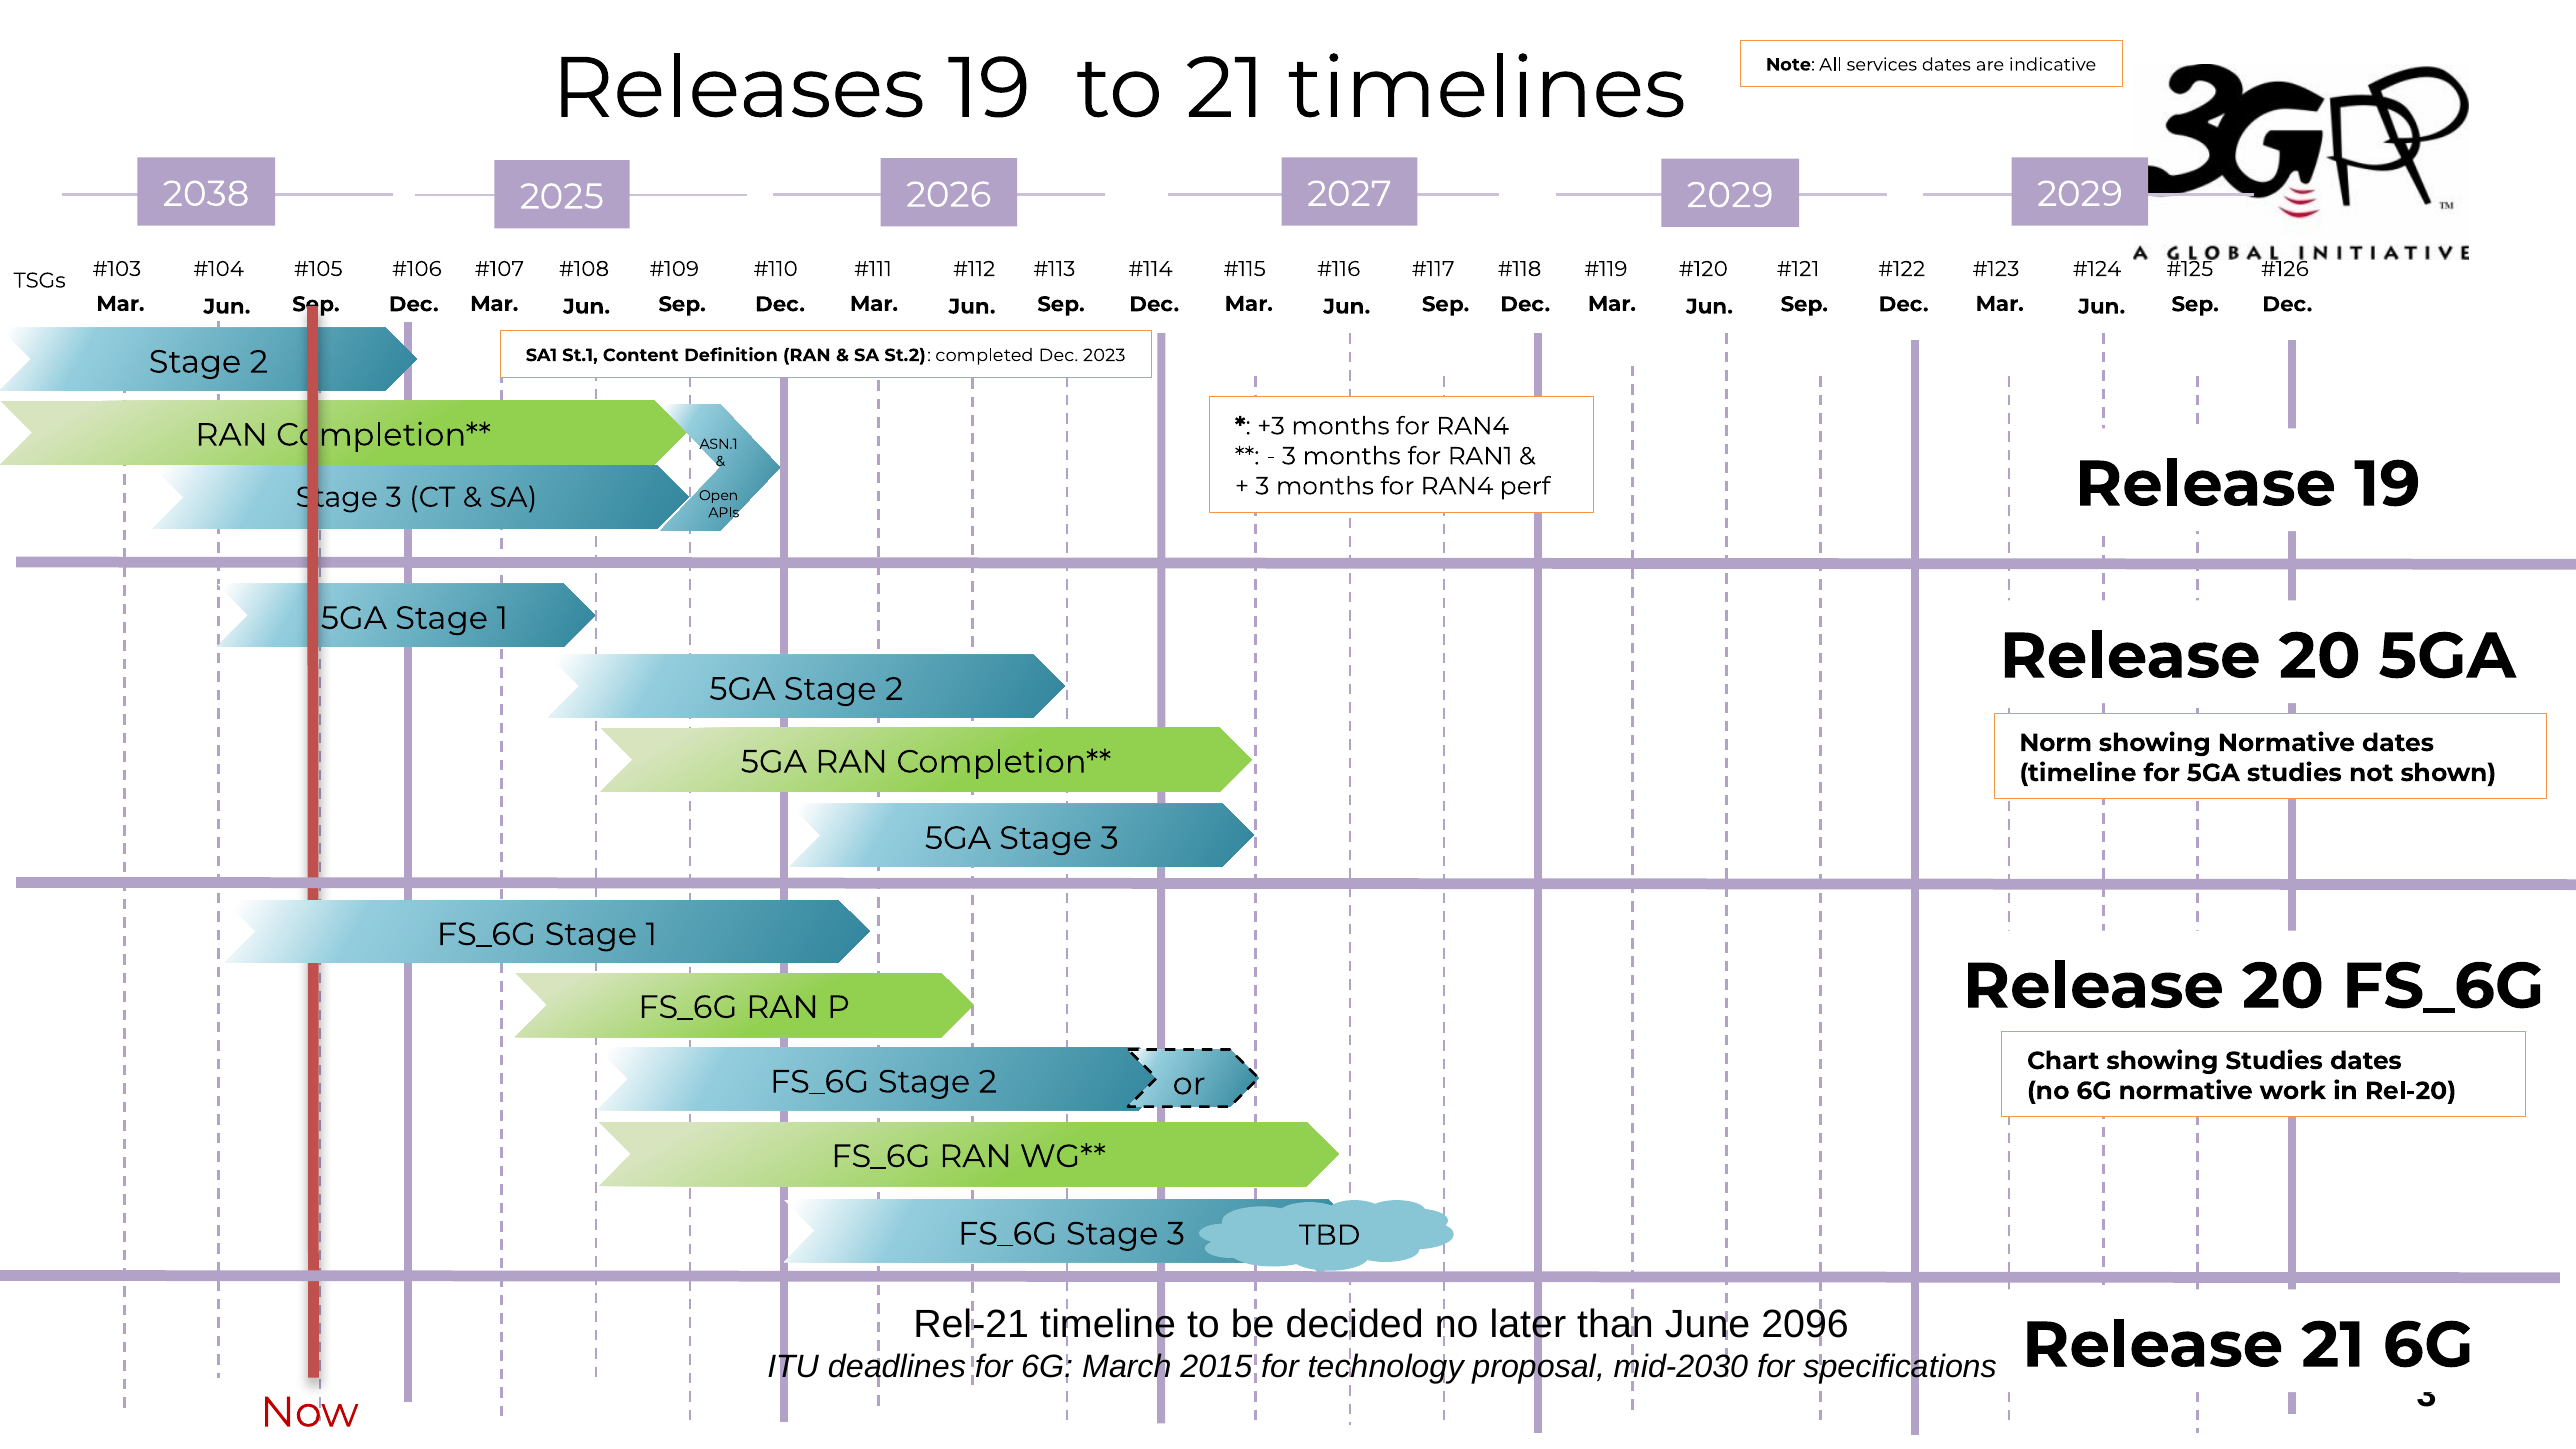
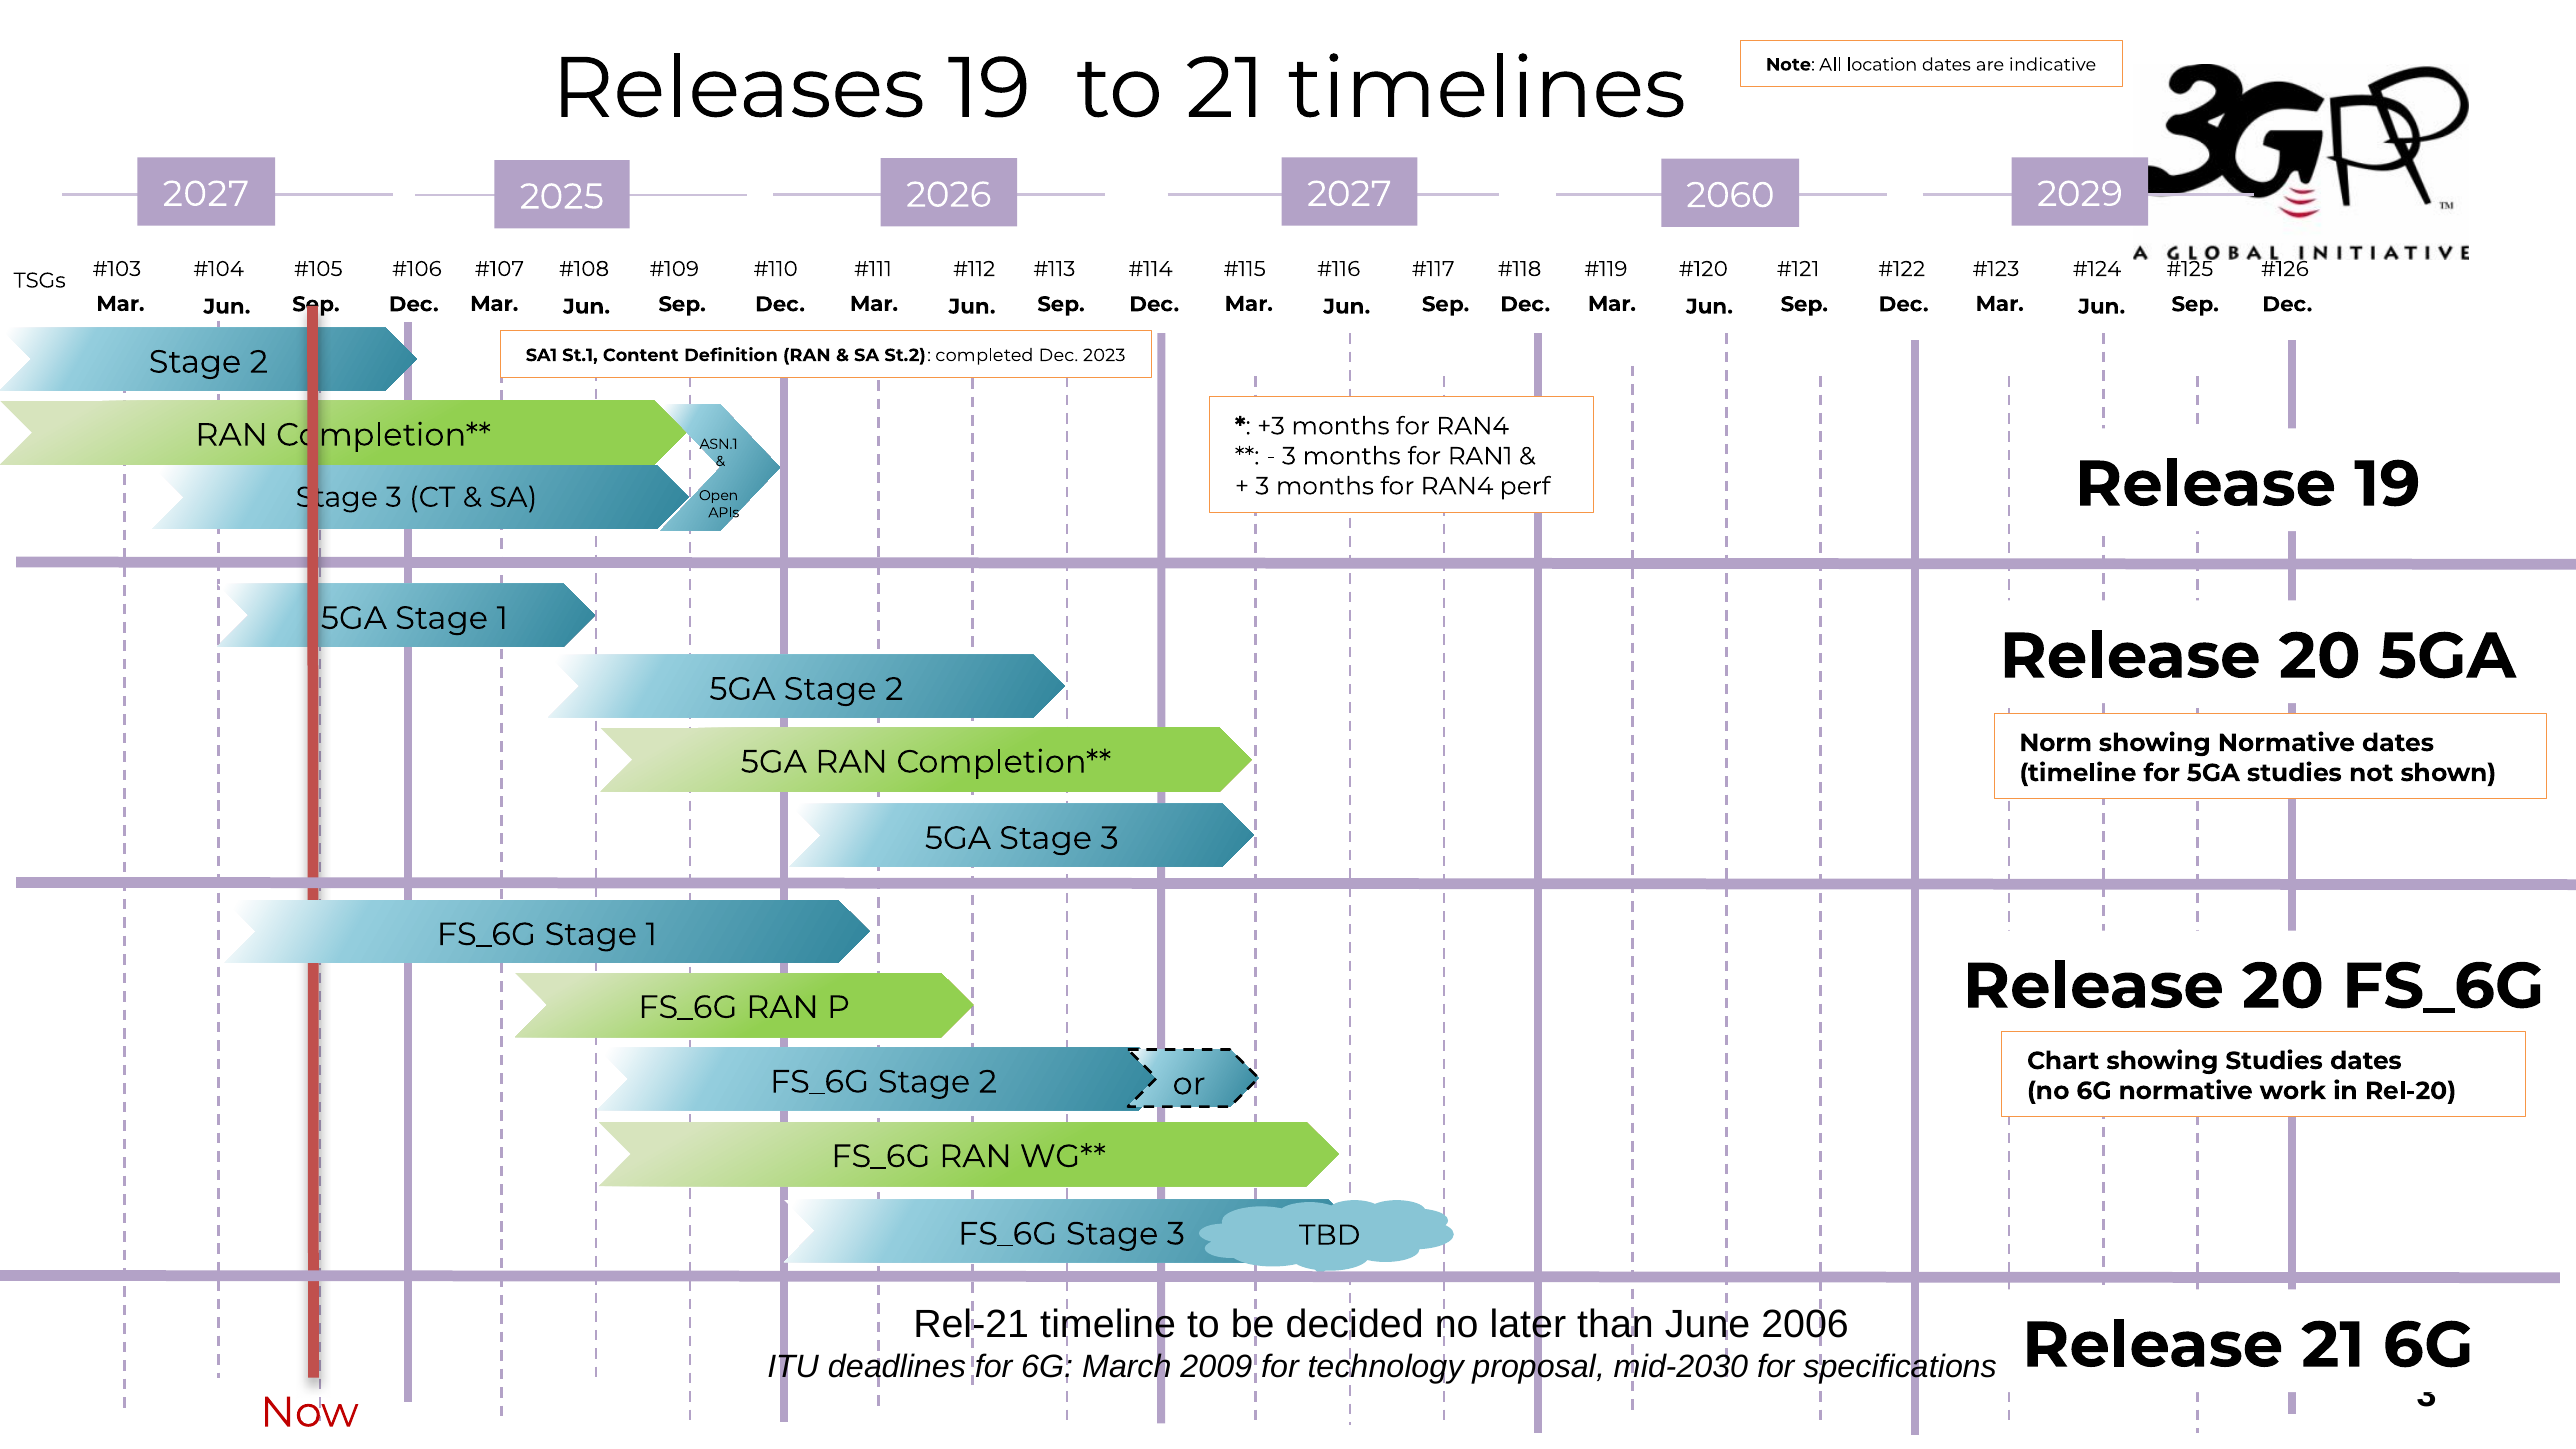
services: services -> location
2038 at (206, 194): 2038 -> 2027
2026 2029: 2029 -> 2060
2096: 2096 -> 2006
2015: 2015 -> 2009
